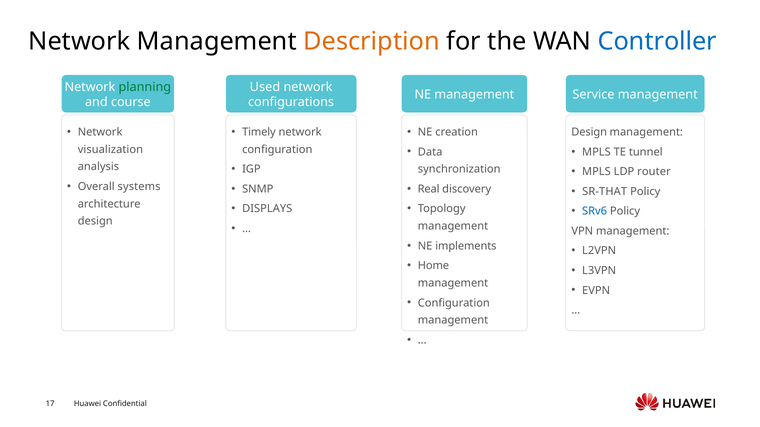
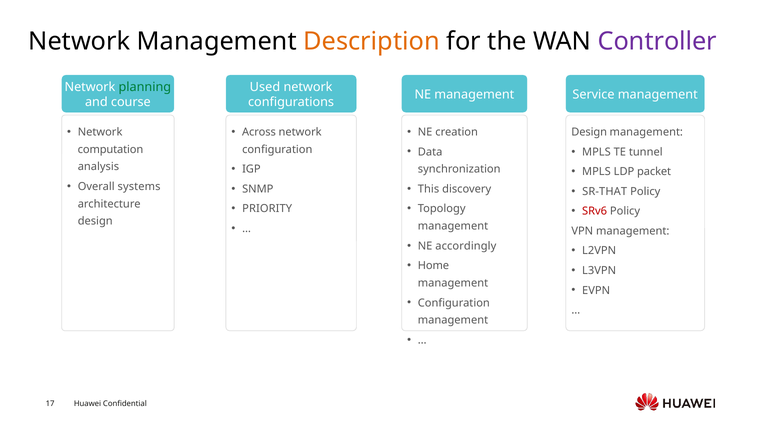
Controller colour: blue -> purple
Timely: Timely -> Across
visualization: visualization -> computation
router: router -> packet
Real: Real -> This
DISPLAYS: DISPLAYS -> PRIORITY
SRv6 colour: blue -> red
implements: implements -> accordingly
